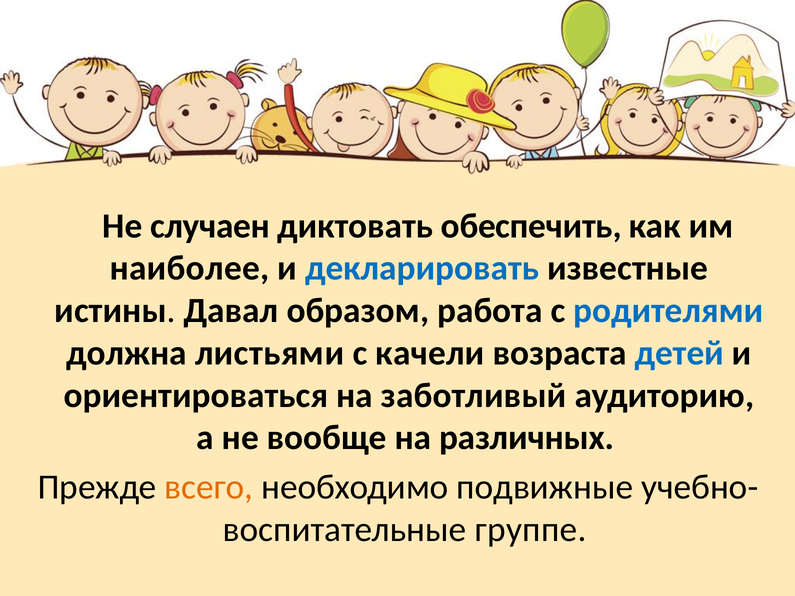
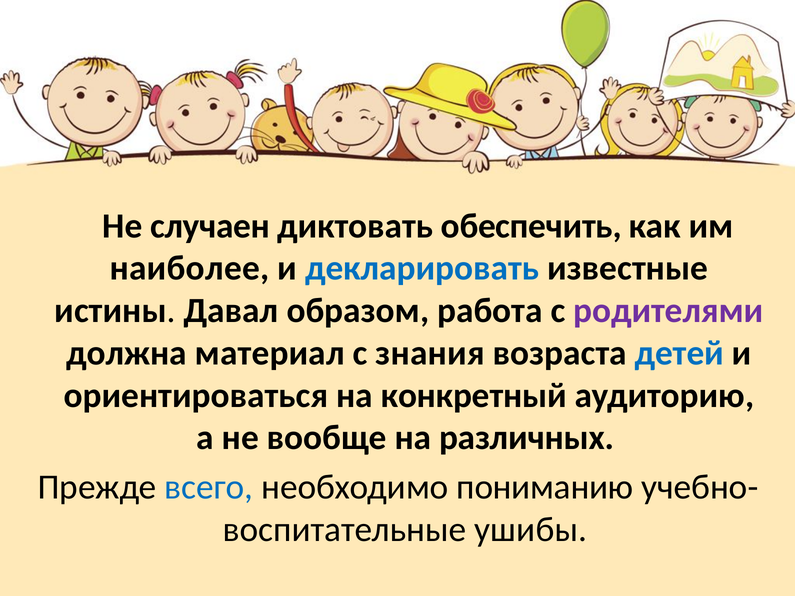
родителями colour: blue -> purple
листьями: листьями -> материал
качели: качели -> знания
заботливый: заботливый -> конкретный
всего colour: orange -> blue
подвижные: подвижные -> пониманию
группе: группе -> ушибы
